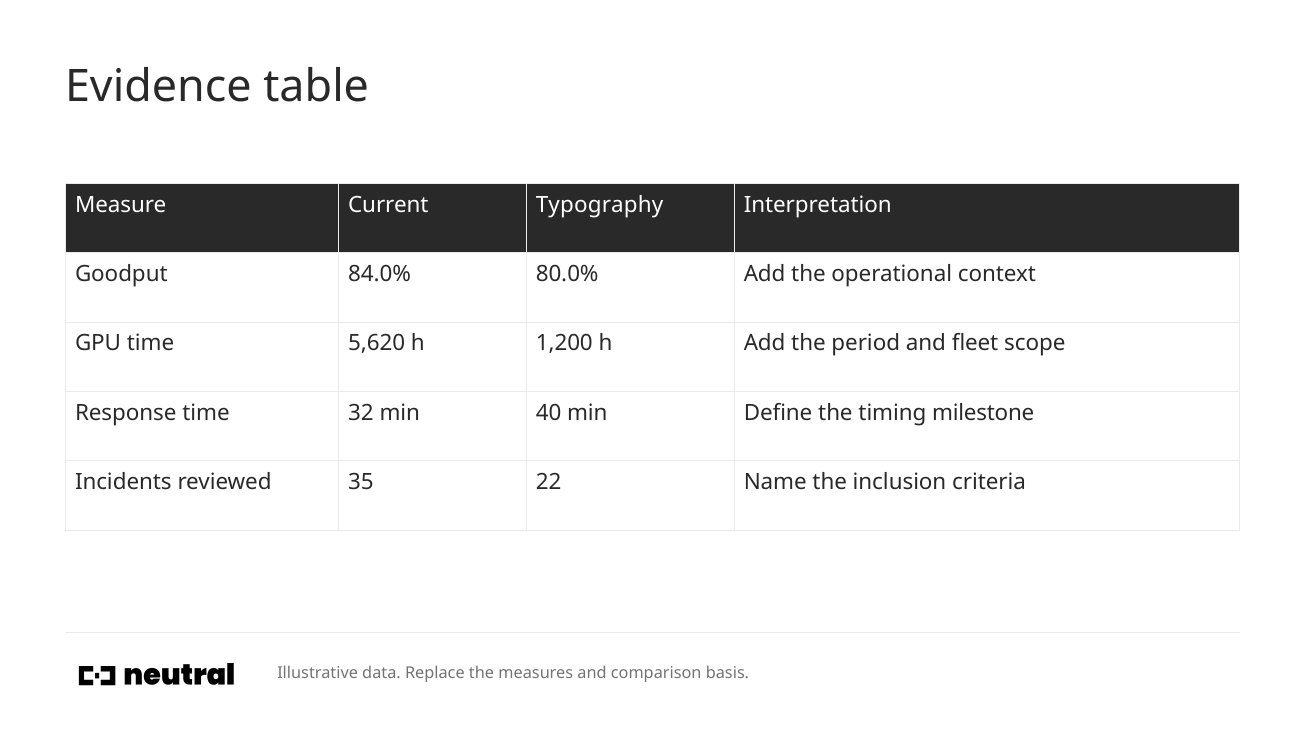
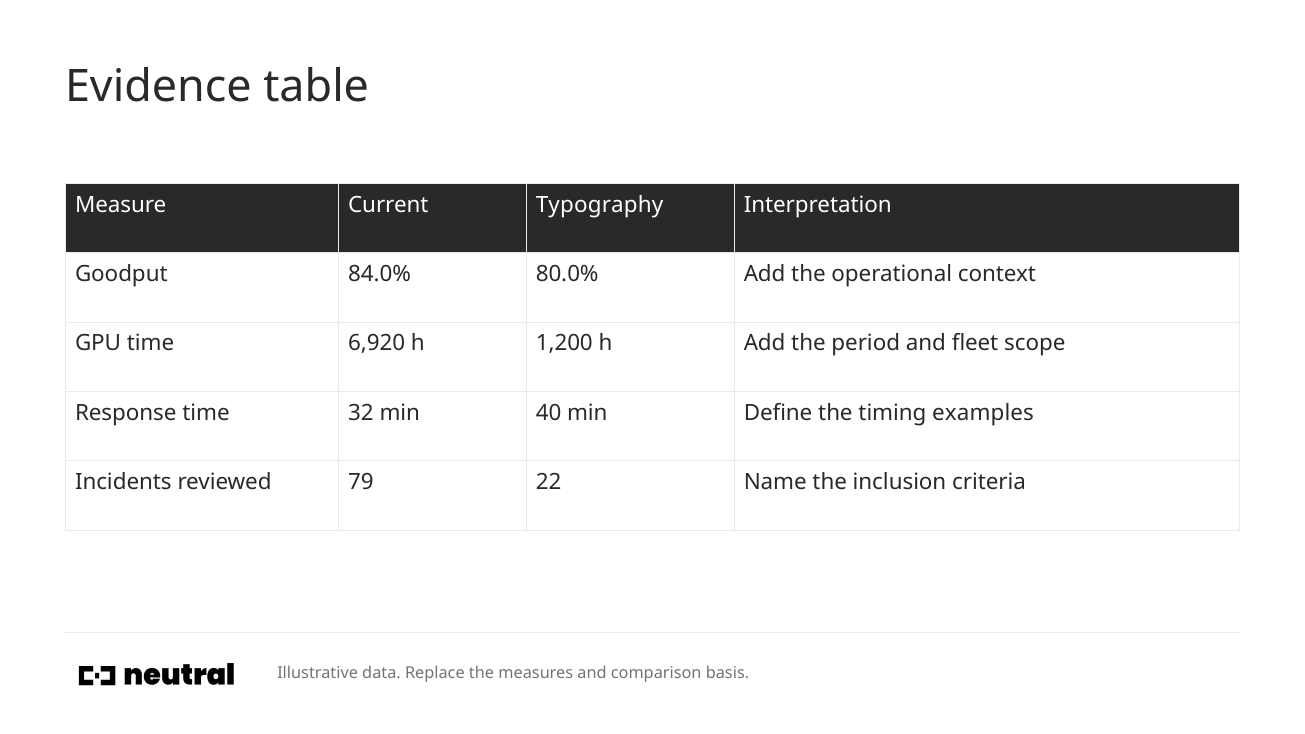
5,620: 5,620 -> 6,920
milestone: milestone -> examples
35: 35 -> 79
